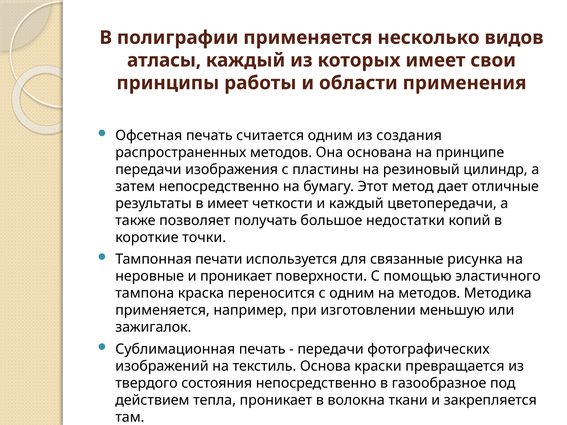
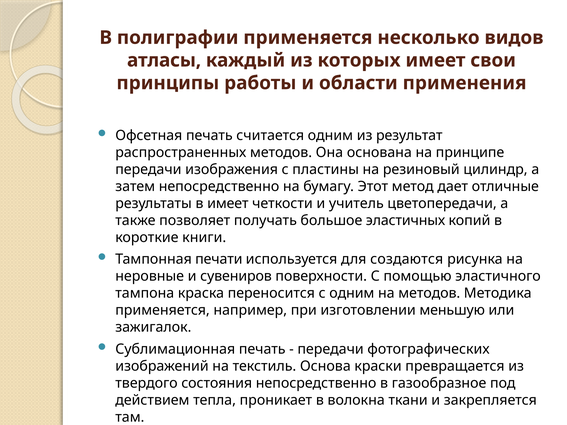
создания: создания -> результат
и каждый: каждый -> учитель
недостатки: недостатки -> эластичных
точки: точки -> книги
связанные: связанные -> создаются
и проникает: проникает -> сувениров
